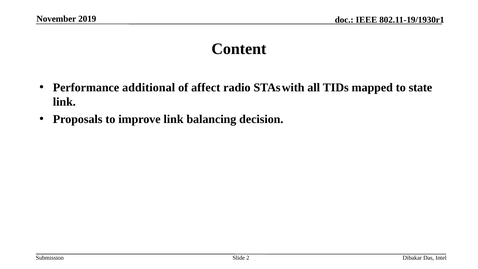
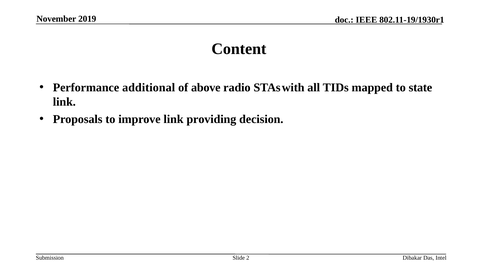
affect: affect -> above
balancing: balancing -> providing
